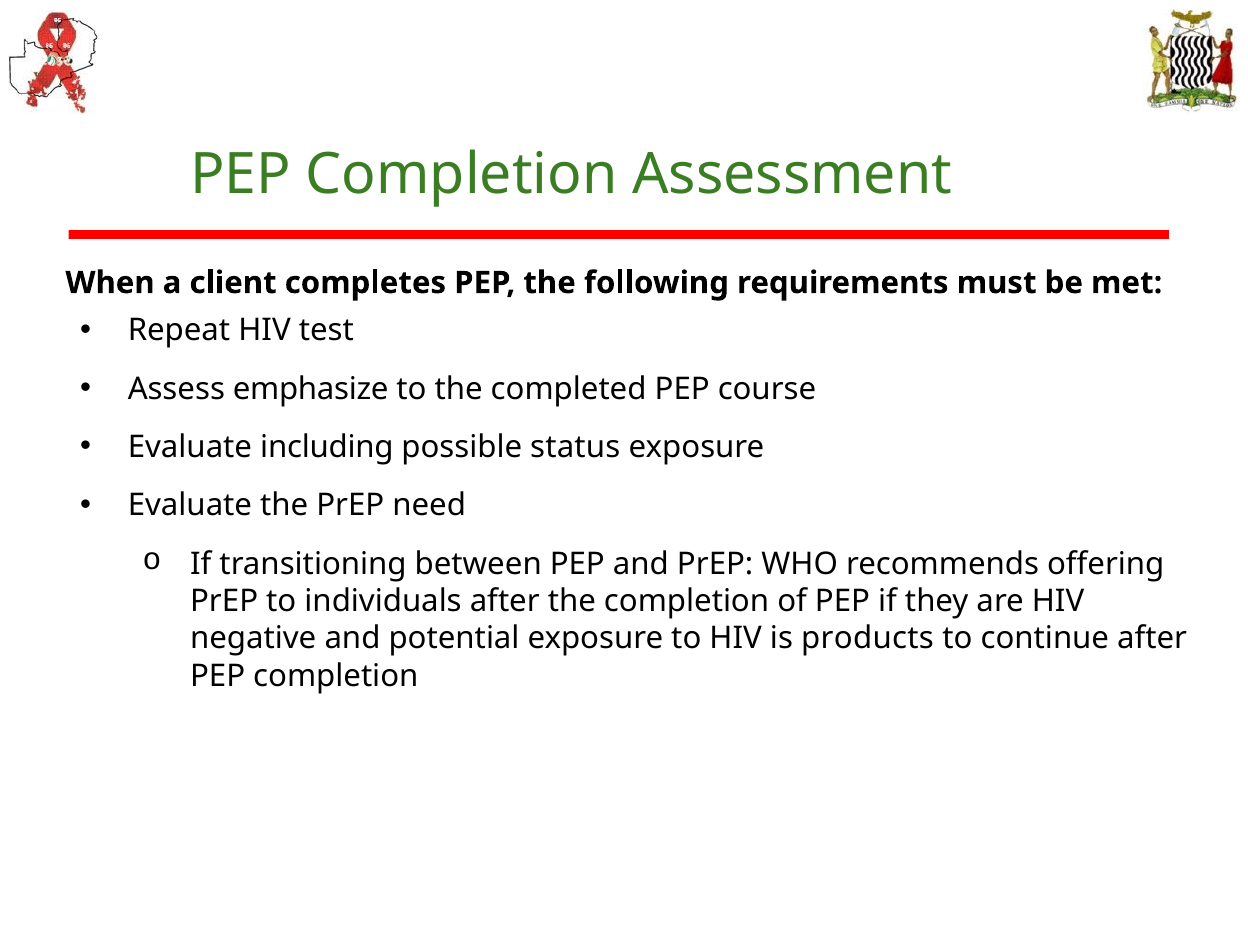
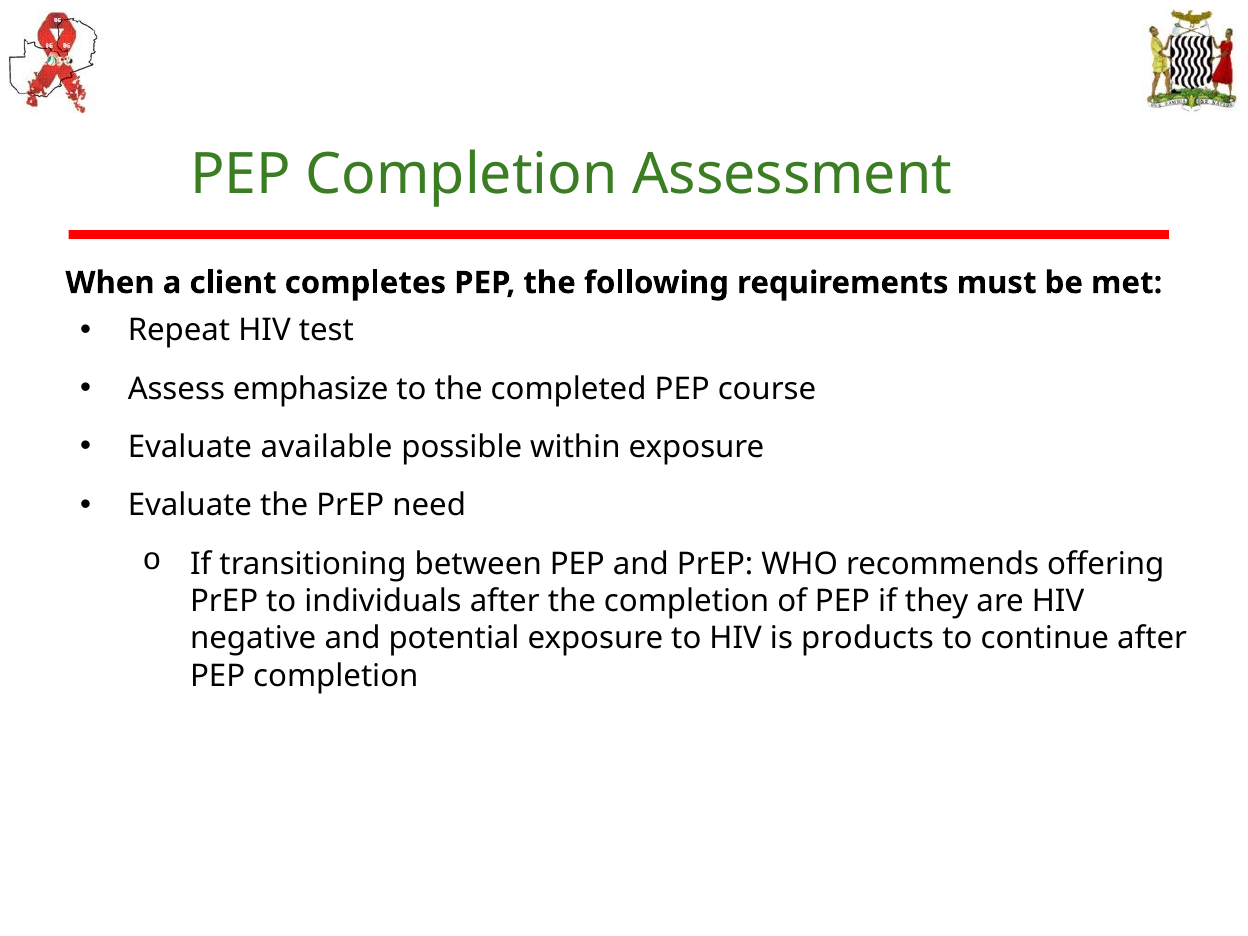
including: including -> available
status: status -> within
